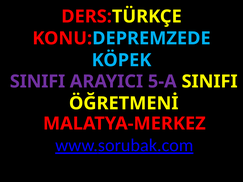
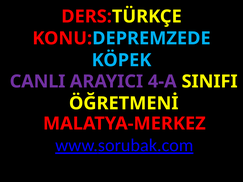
SINIFI at (37, 82): SINIFI -> CANLI
5-A: 5-A -> 4-A
